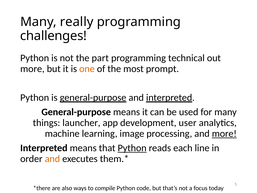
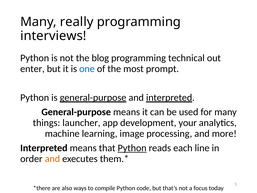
challenges: challenges -> interviews
part: part -> blog
more at (32, 69): more -> enter
one colour: orange -> blue
user: user -> your
more at (224, 133) underline: present -> none
